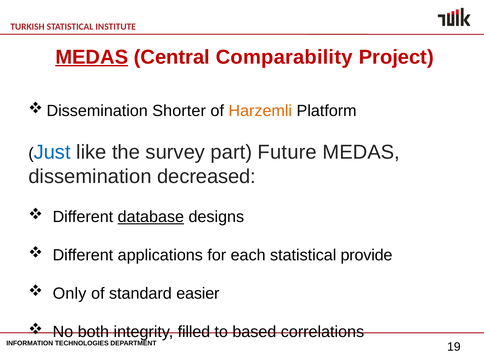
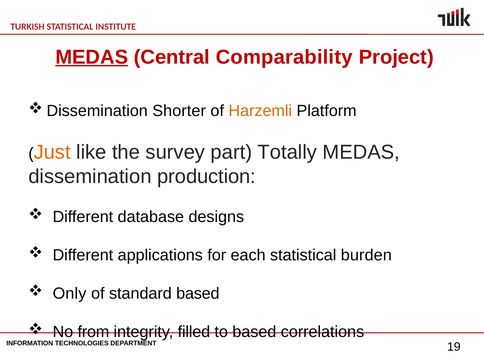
Just colour: blue -> orange
Future: Future -> Totally
decreased: decreased -> production
database underline: present -> none
provide: provide -> burden
standard easier: easier -> based
both: both -> from
